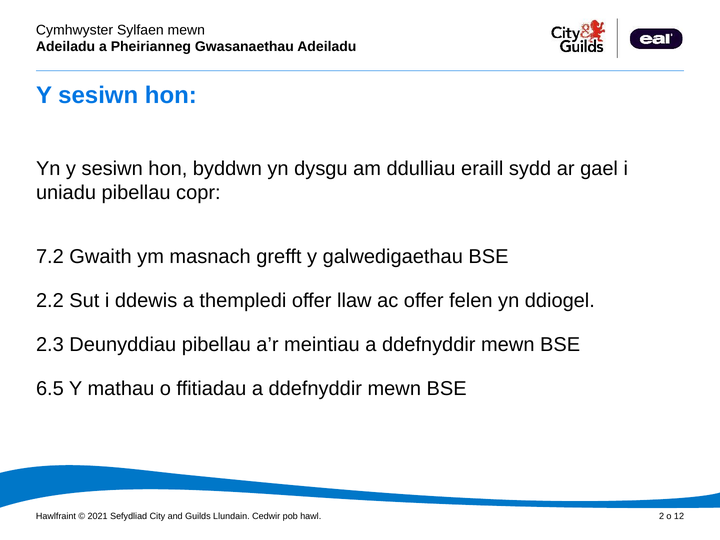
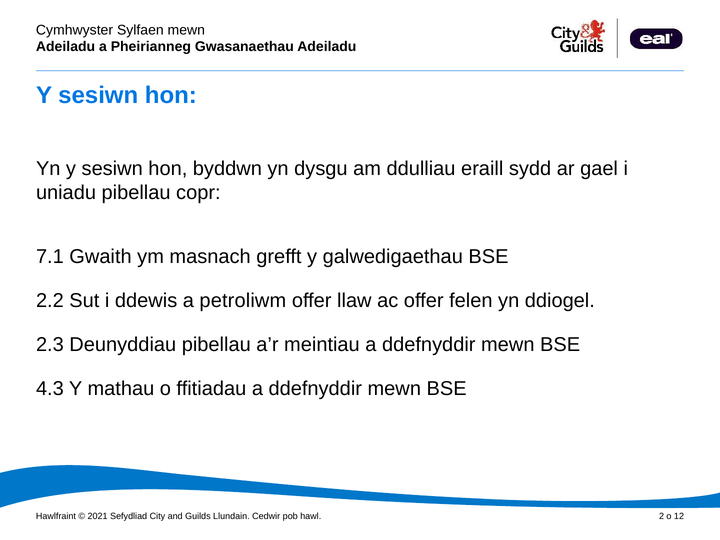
7.2: 7.2 -> 7.1
thempledi: thempledi -> petroliwm
6.5: 6.5 -> 4.3
